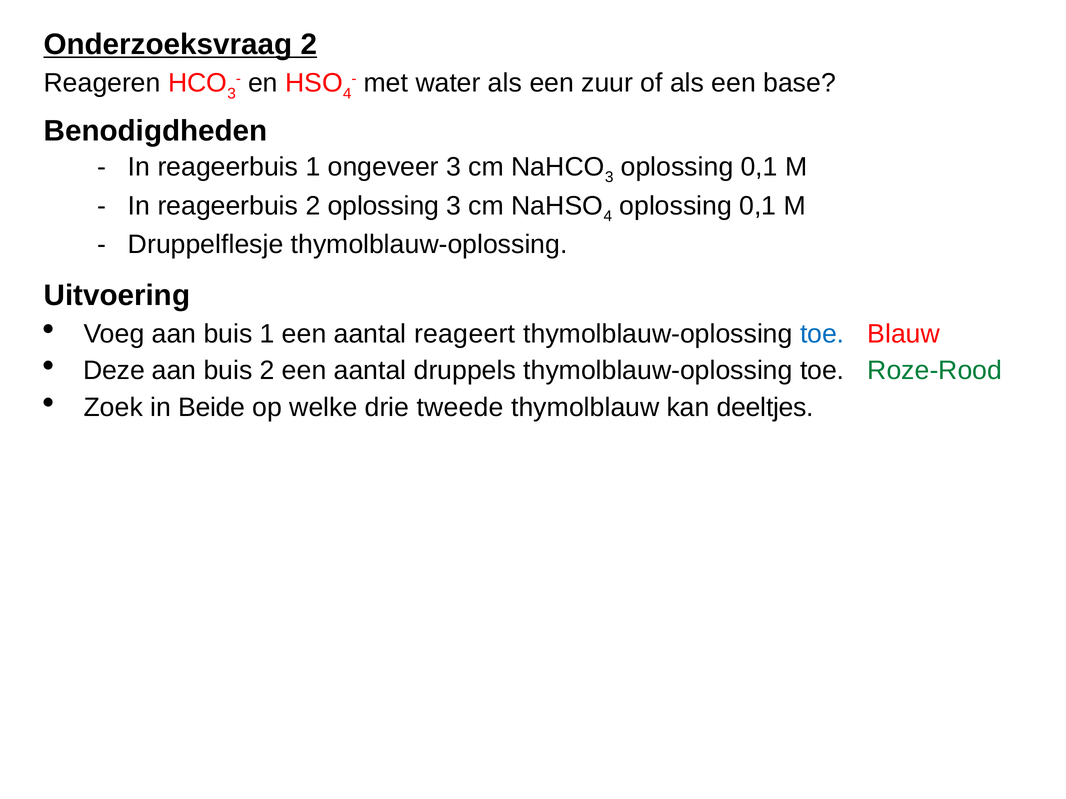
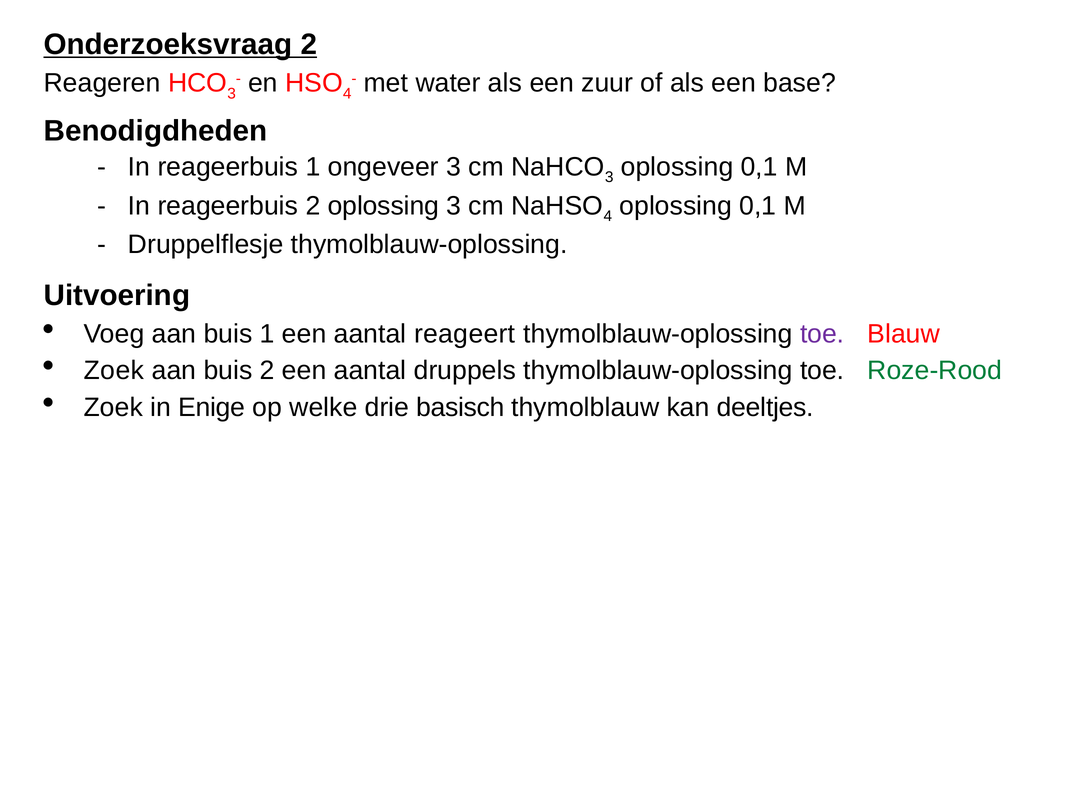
toe at (822, 334) colour: blue -> purple
Deze at (114, 371): Deze -> Zoek
Beide: Beide -> Enige
tweede: tweede -> basisch
